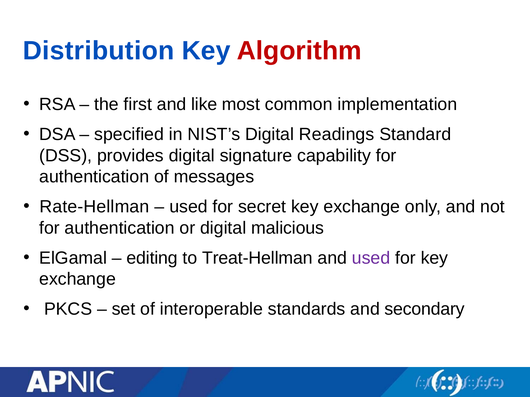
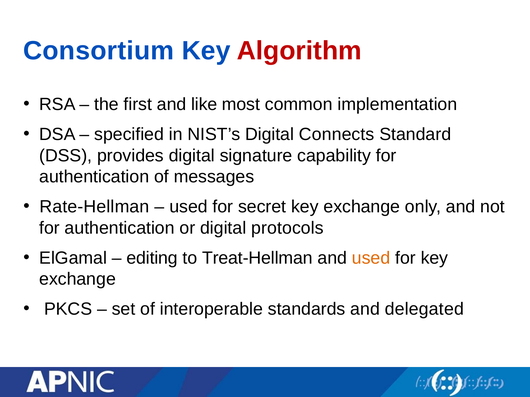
Distribution: Distribution -> Consortium
Readings: Readings -> Connects
malicious: malicious -> protocols
used at (371, 258) colour: purple -> orange
secondary: secondary -> delegated
